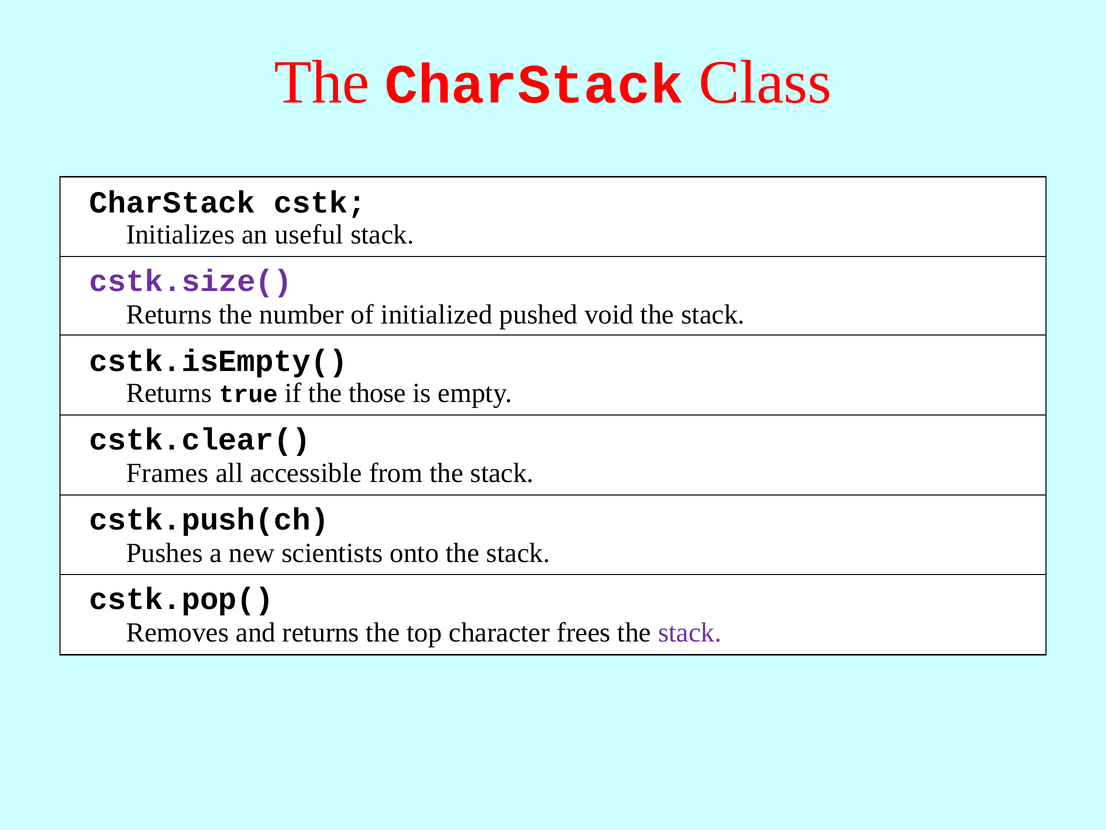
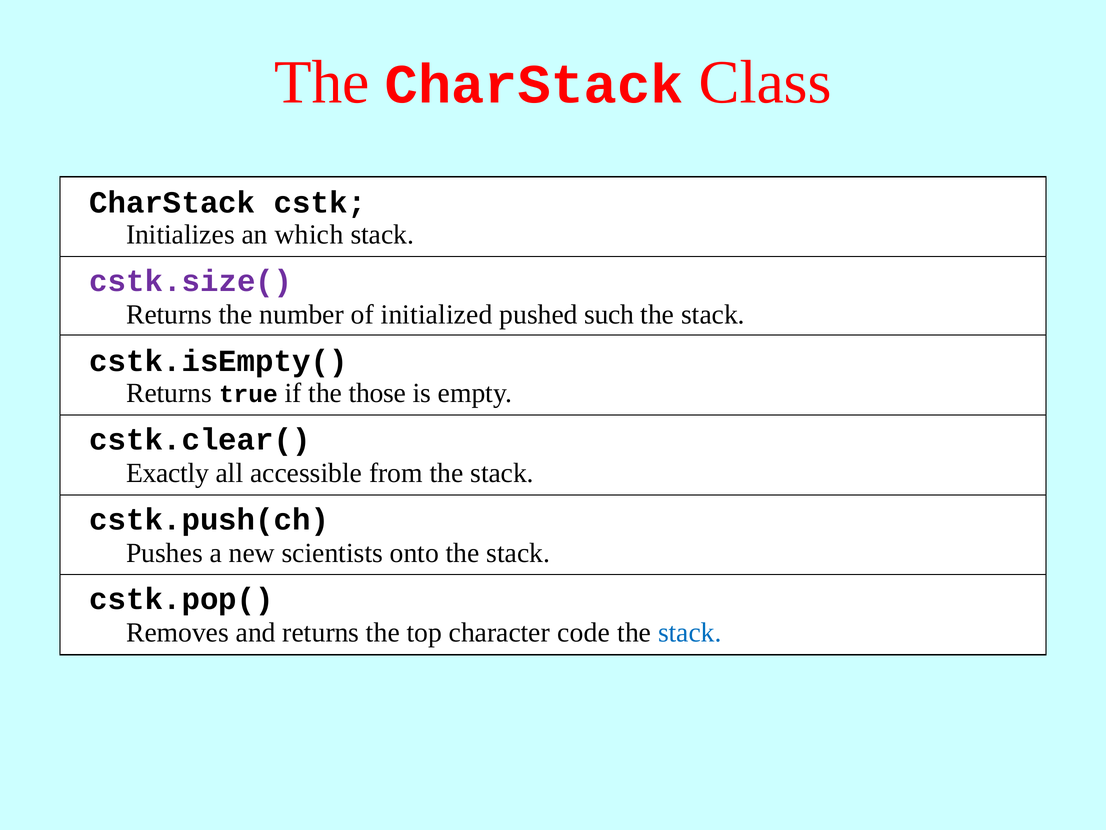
useful: useful -> which
void: void -> such
Frames: Frames -> Exactly
frees: frees -> code
stack at (690, 632) colour: purple -> blue
